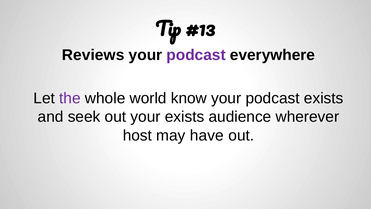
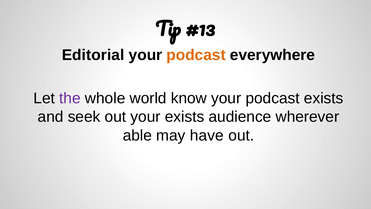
Reviews: Reviews -> Editorial
podcast at (196, 55) colour: purple -> orange
host: host -> able
